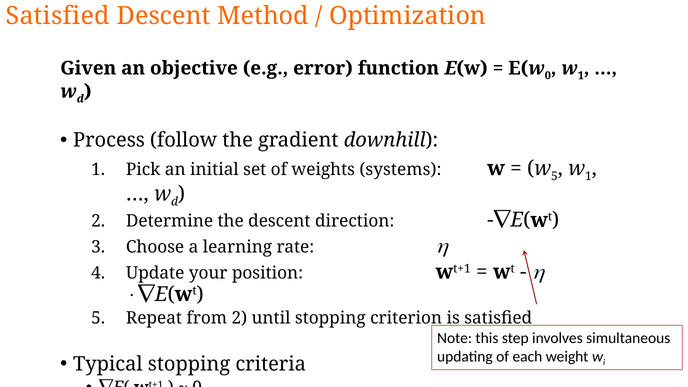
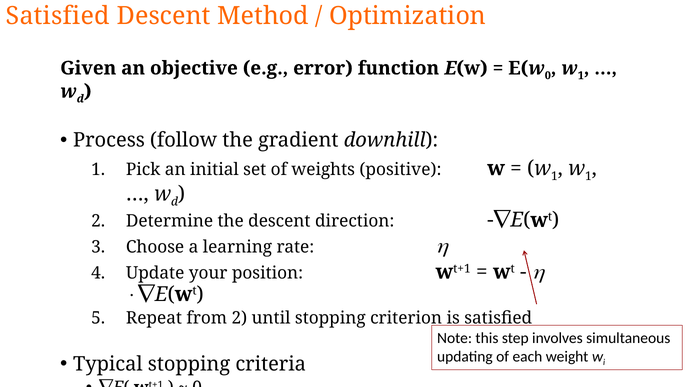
systems: systems -> positive
5 at (554, 176): 5 -> 1
